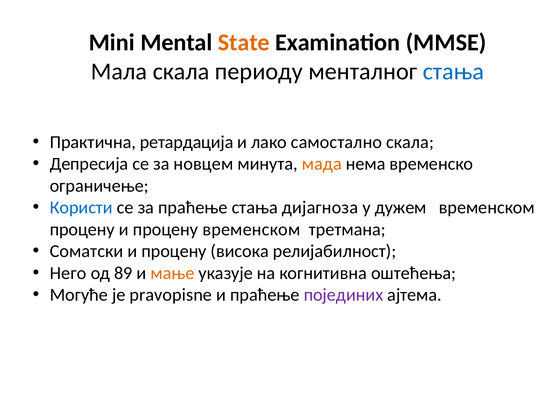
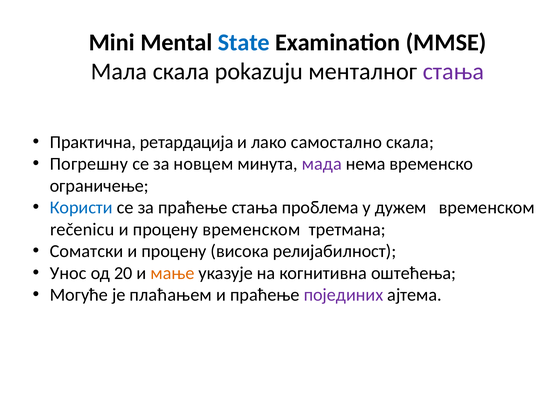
State colour: orange -> blue
периоду: периоду -> pokazuju
стања at (453, 72) colour: blue -> purple
Депресија: Депресија -> Погрешну
мада colour: orange -> purple
дијагноза: дијагноза -> проблема
процену at (82, 229): процену -> rečenicu
Него: Него -> Унос
89: 89 -> 20
pravopisne: pravopisne -> плаћањем
